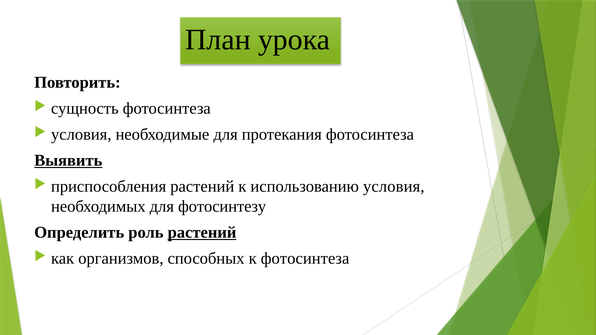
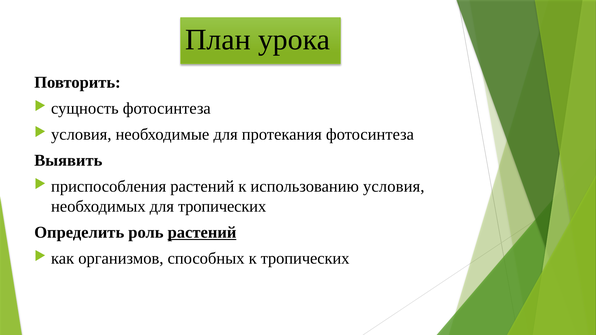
Выявить underline: present -> none
для фотосинтезу: фотосинтезу -> тропических
к фотосинтеза: фотосинтеза -> тропических
